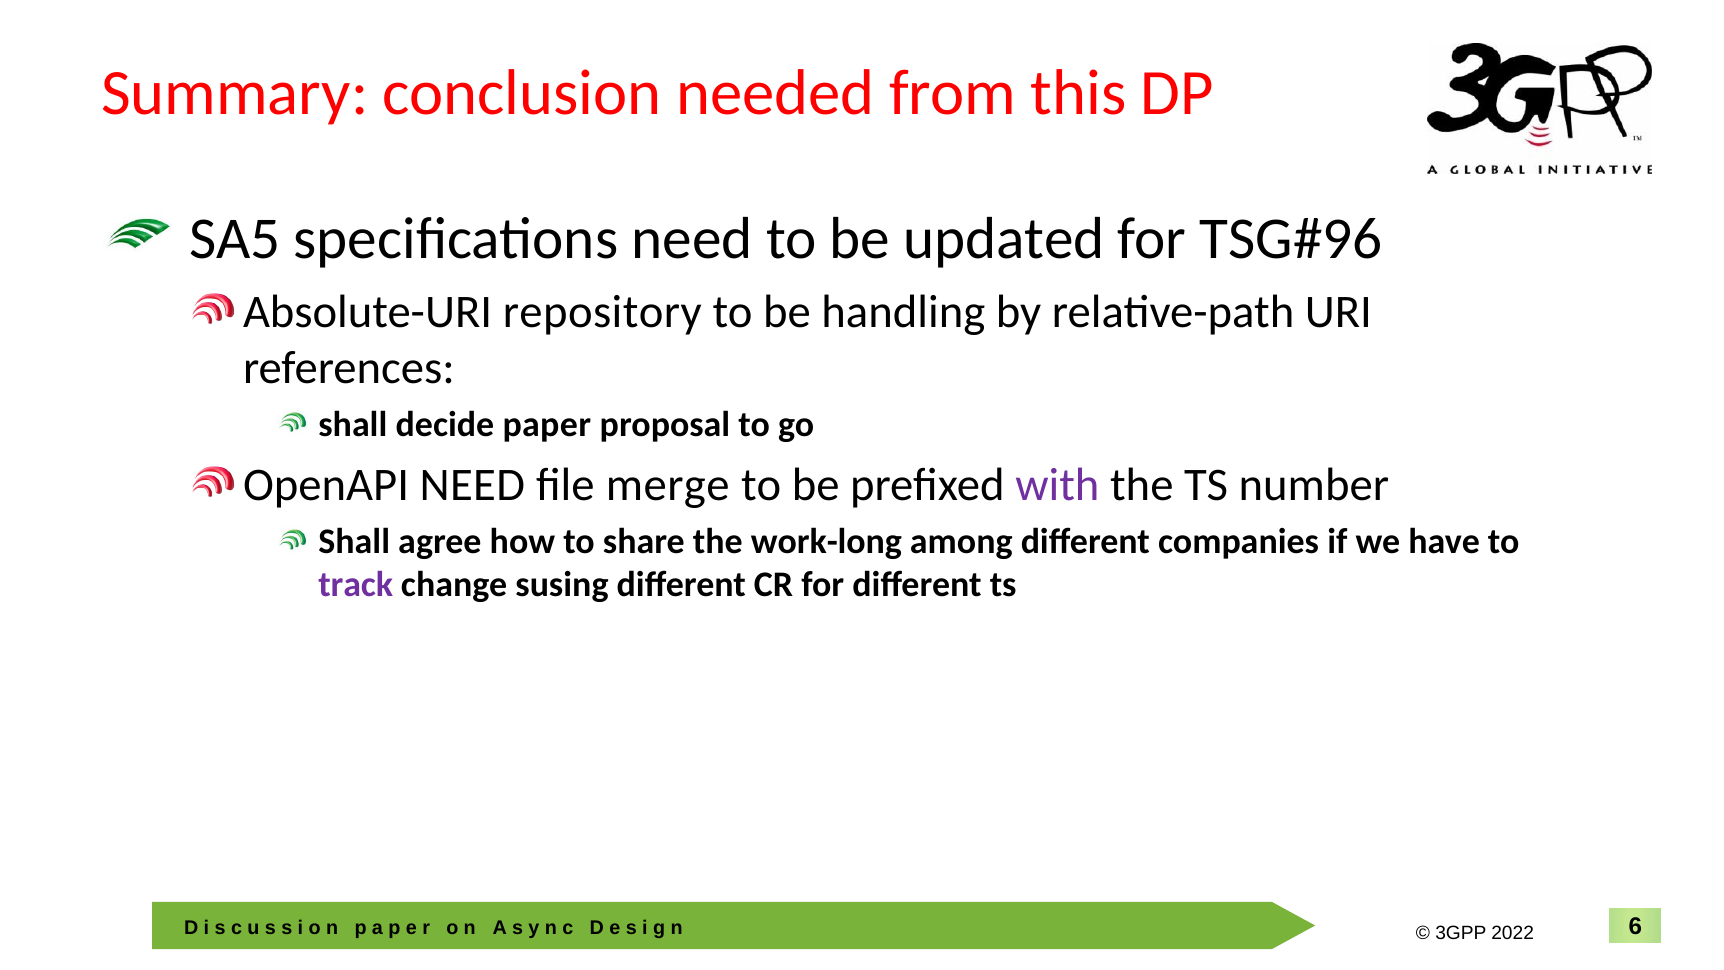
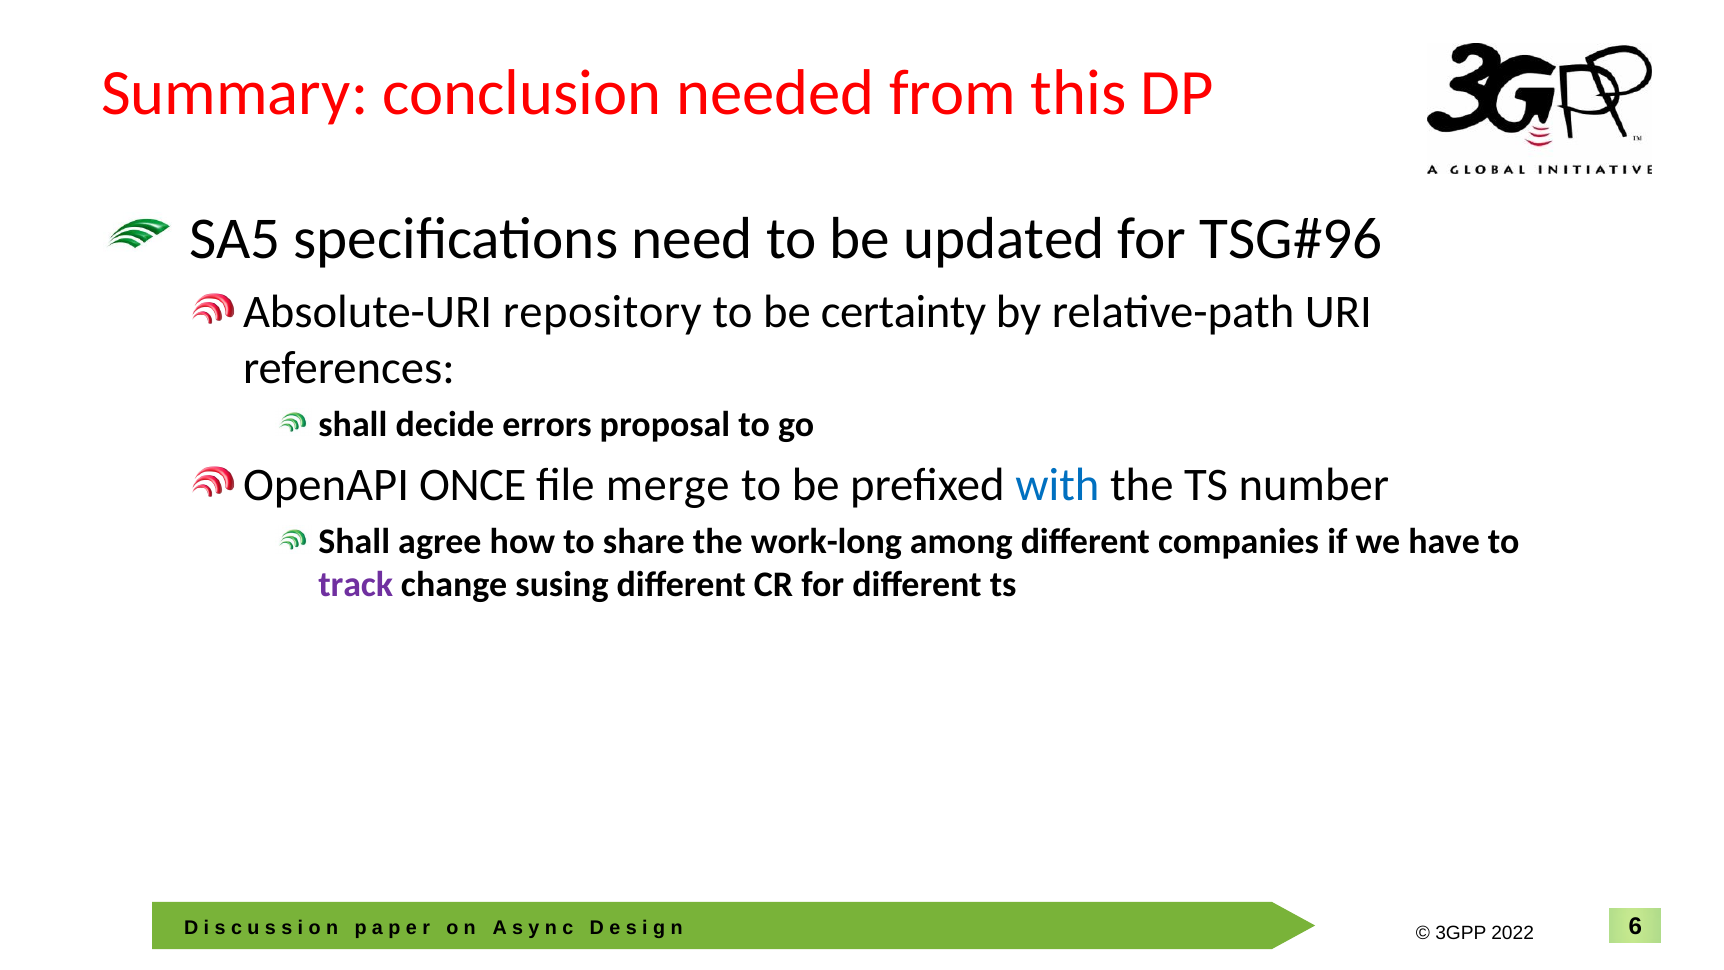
handling: handling -> certainty
paper: paper -> errors
OpenAPI NEED: NEED -> ONCE
with colour: purple -> blue
